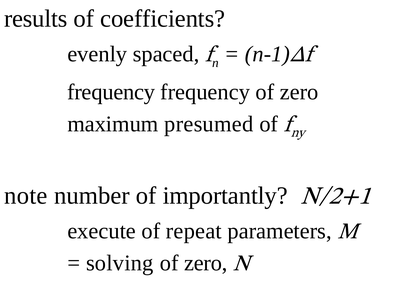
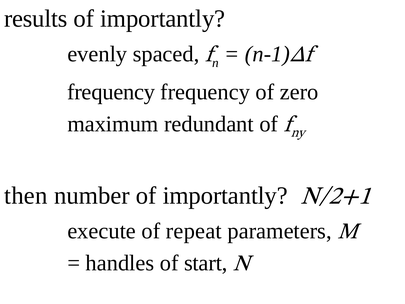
coefficients at (163, 19): coefficients -> importantly
presumed: presumed -> redundant
note: note -> then
solving: solving -> handles
zero at (206, 263): zero -> start
